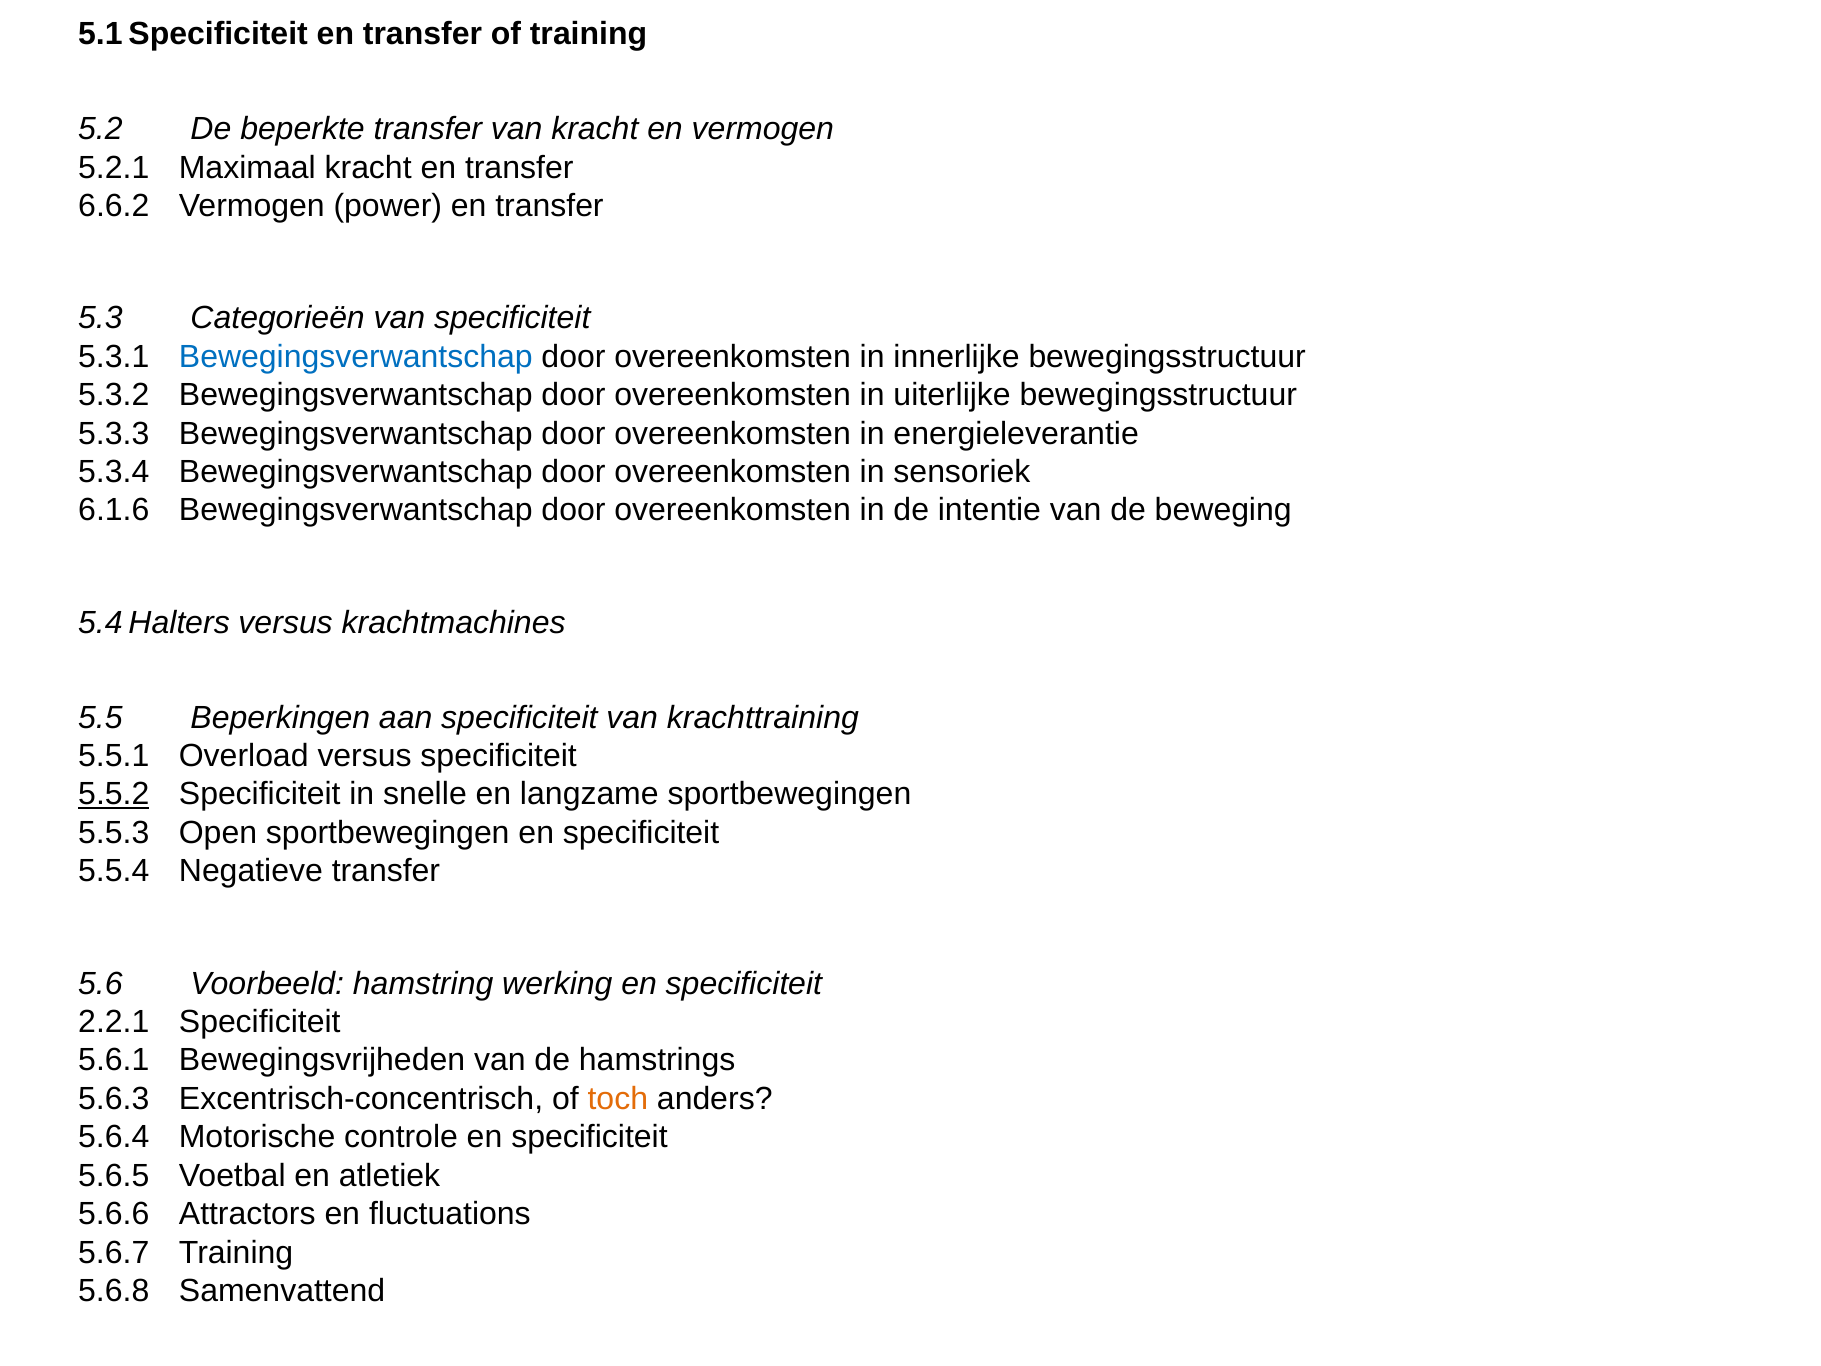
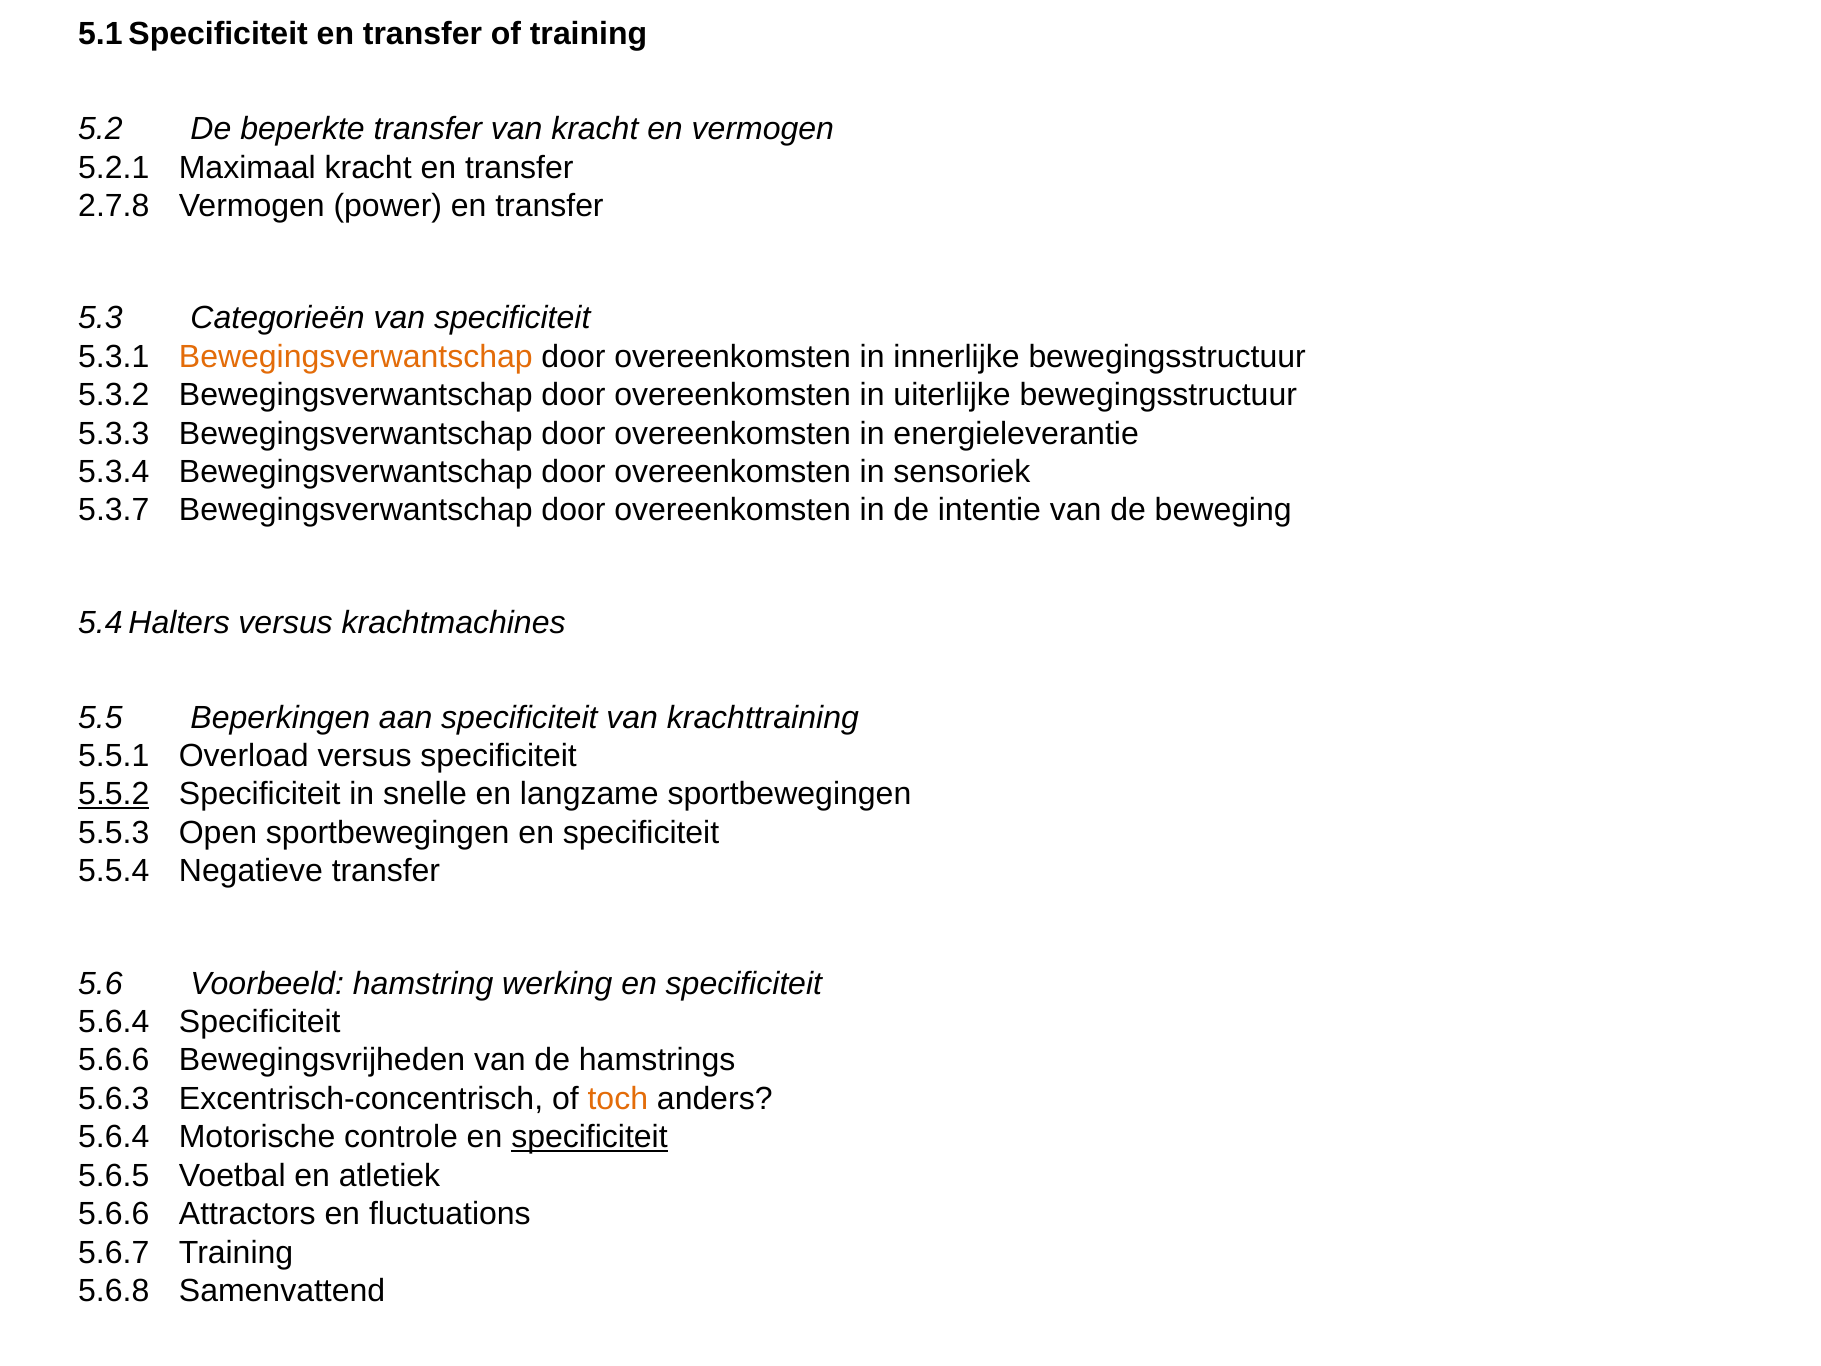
6.6.2: 6.6.2 -> 2.7.8
Bewegingsverwantschap at (356, 357) colour: blue -> orange
6.1.6: 6.1.6 -> 5.3.7
2.2.1 at (114, 1022): 2.2.1 -> 5.6.4
5.6.1 at (114, 1060): 5.6.1 -> 5.6.6
specificiteit at (589, 1137) underline: none -> present
